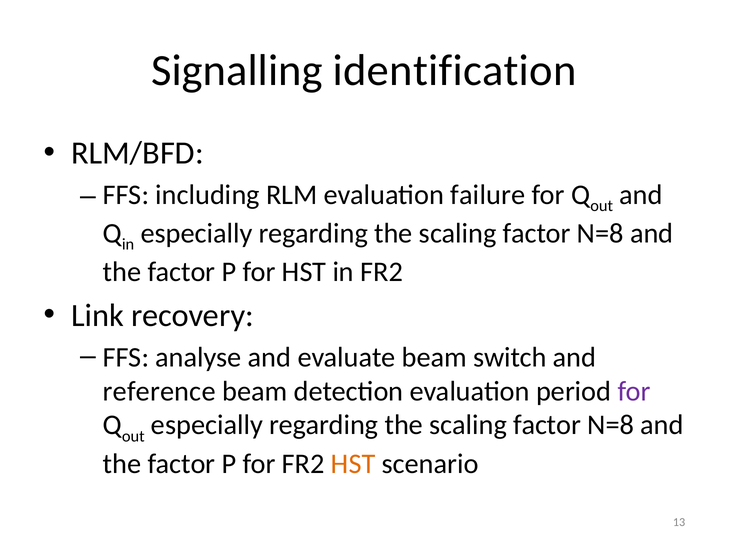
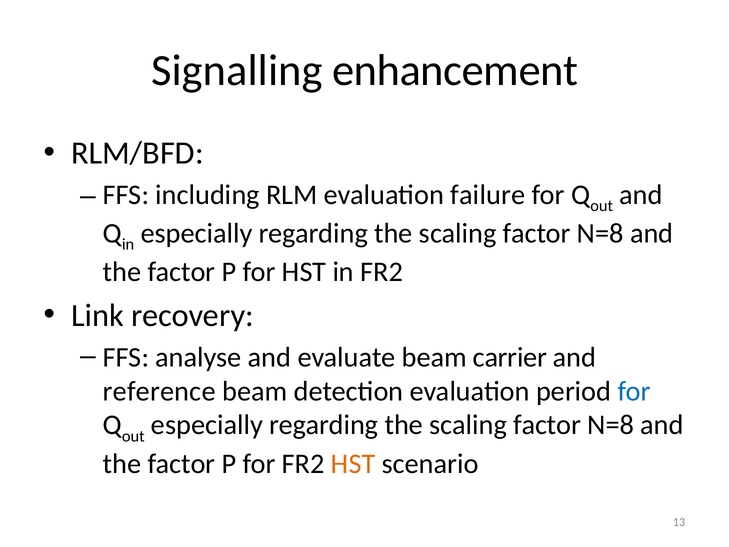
identification: identification -> enhancement
switch: switch -> carrier
for at (634, 391) colour: purple -> blue
